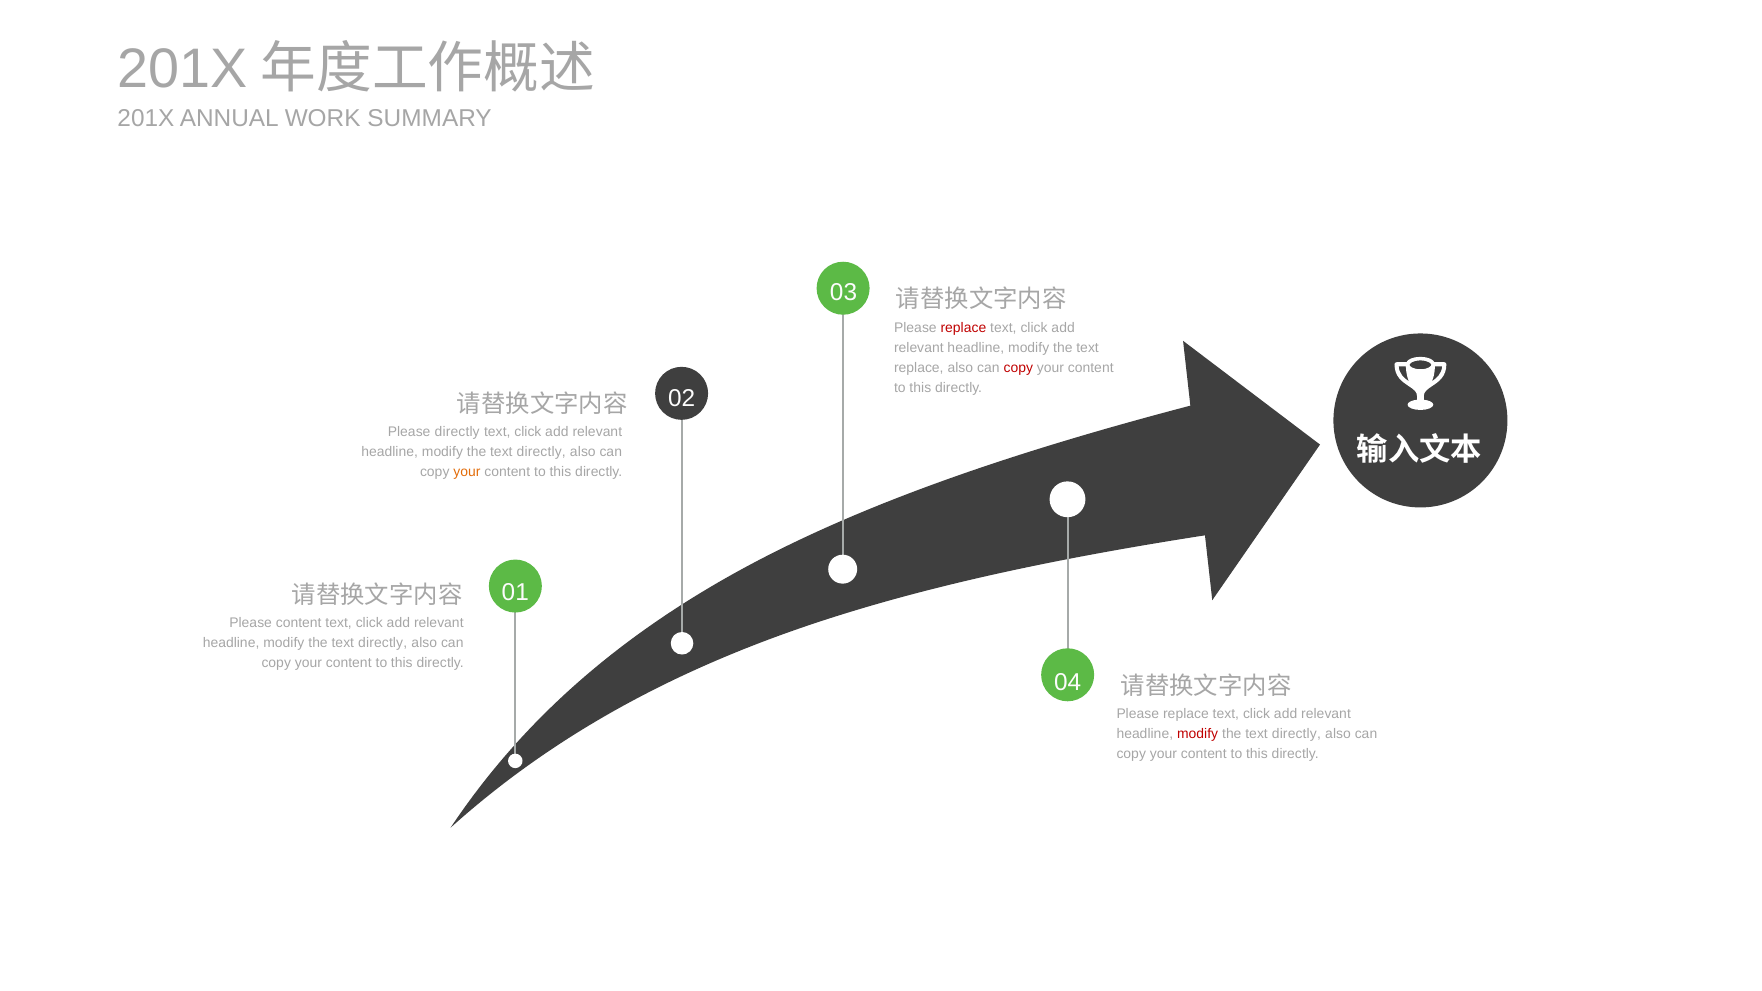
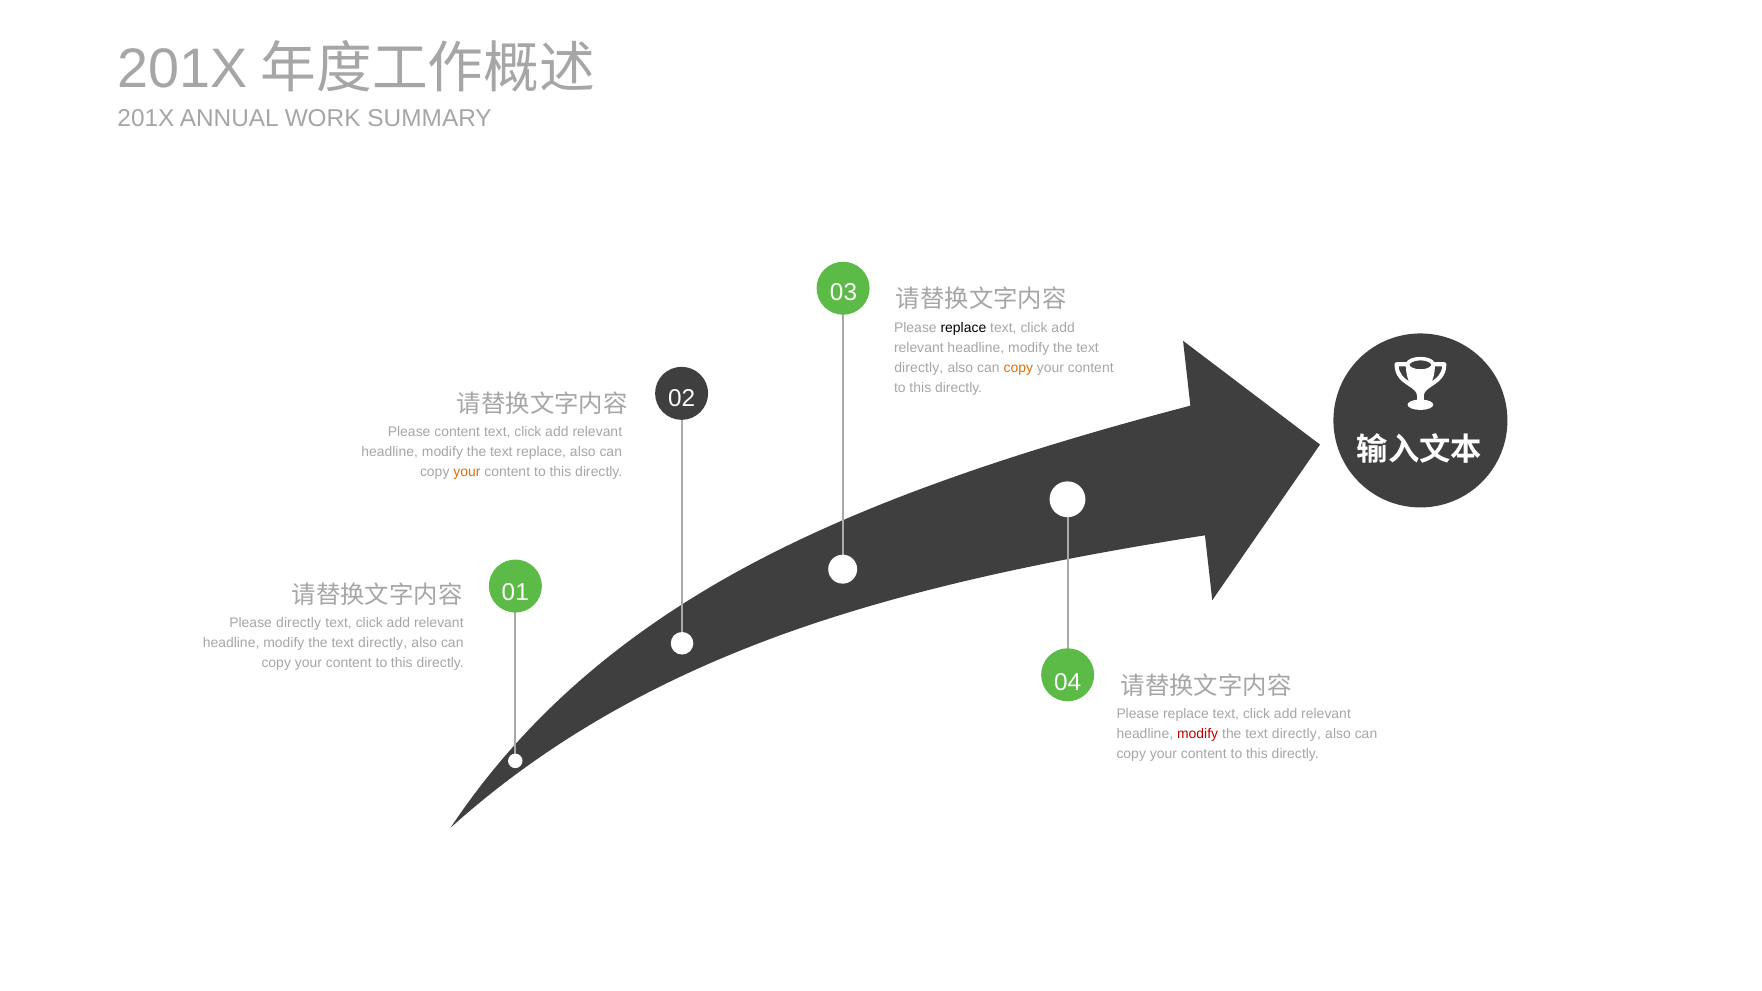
replace at (963, 328) colour: red -> black
replace at (919, 368): replace -> directly
copy at (1018, 368) colour: red -> orange
Please directly: directly -> content
directly at (541, 452): directly -> replace
Please content: content -> directly
